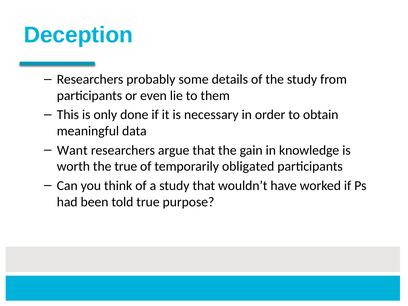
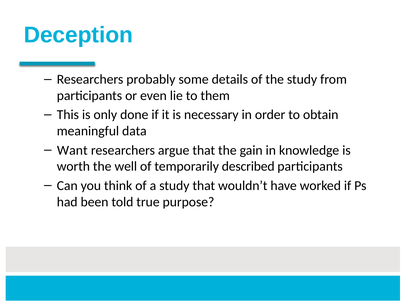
the true: true -> well
obligated: obligated -> described
